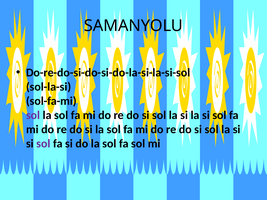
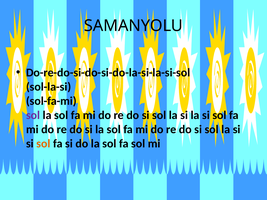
sol at (43, 144) colour: purple -> orange
